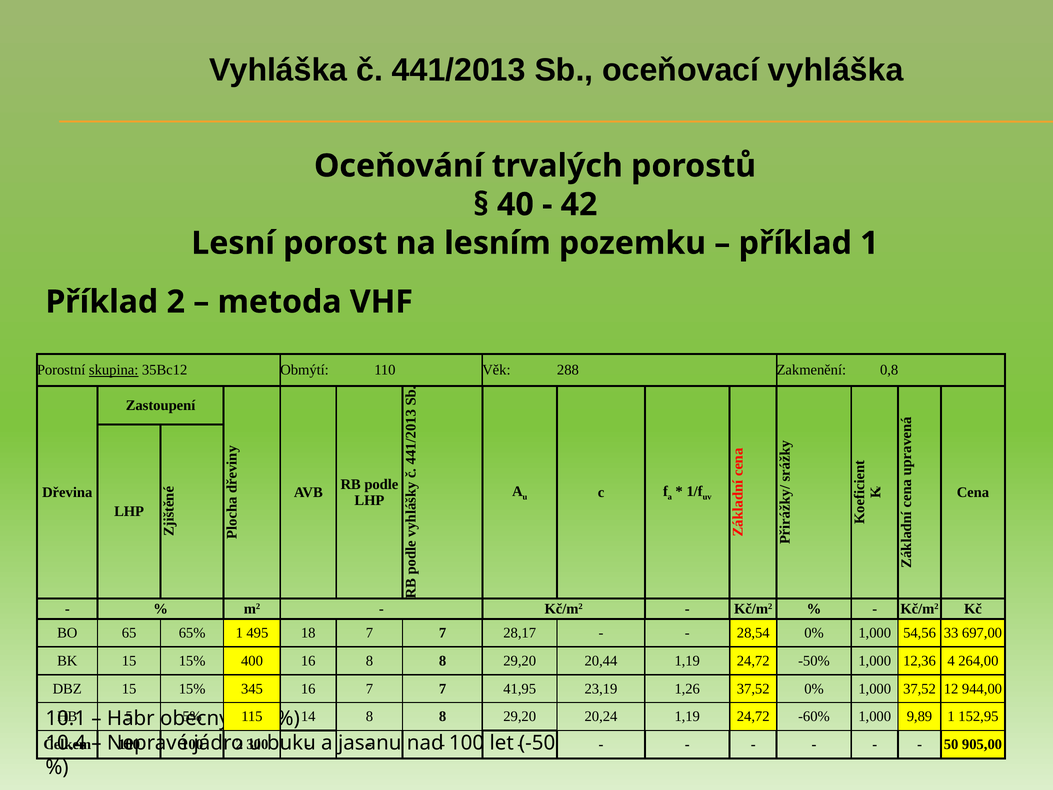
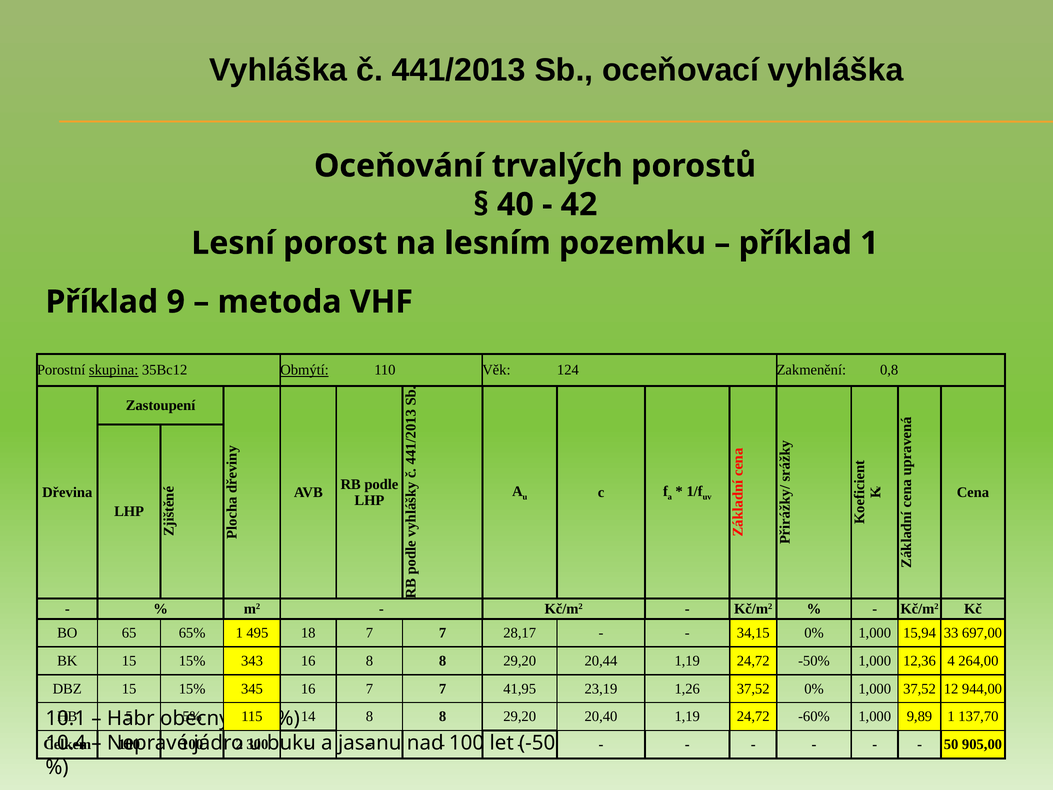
Příklad 2: 2 -> 9
Obmýtí underline: none -> present
288: 288 -> 124
28,54: 28,54 -> 34,15
54,56: 54,56 -> 15,94
400: 400 -> 343
20,24: 20,24 -> 20,40
152,95: 152,95 -> 137,70
